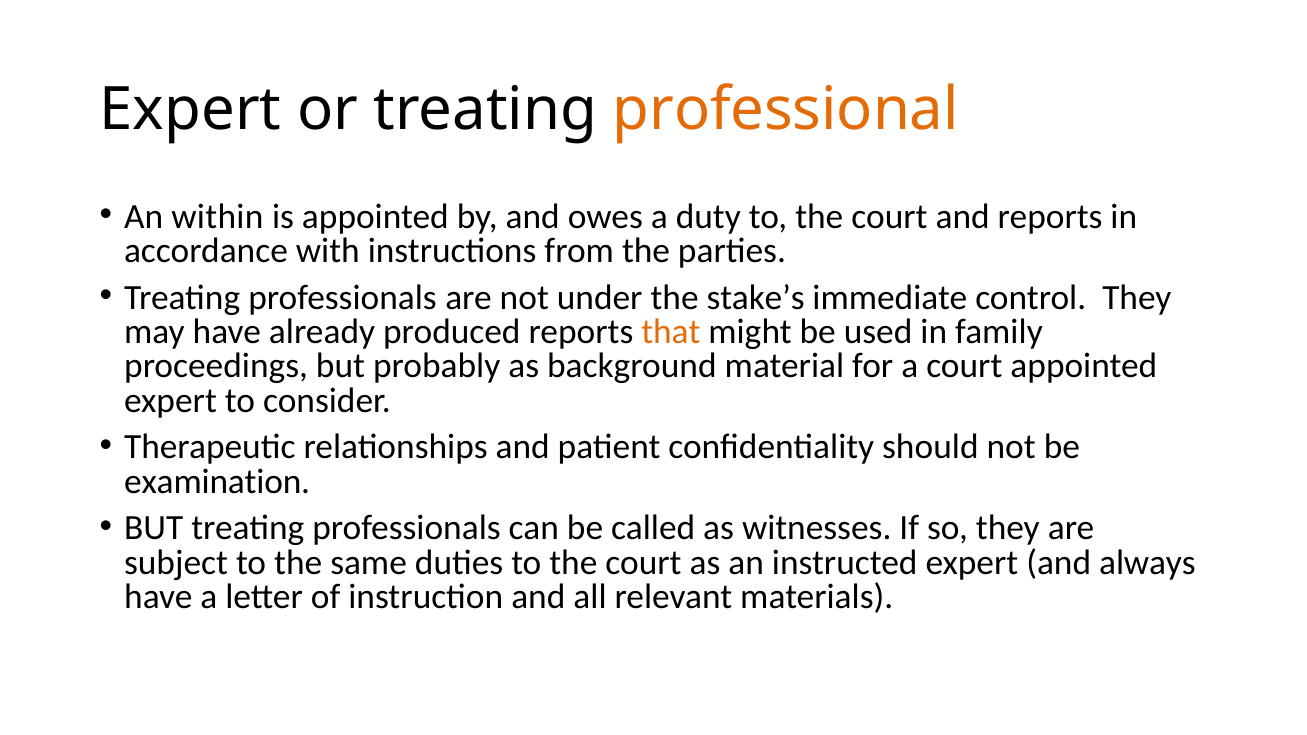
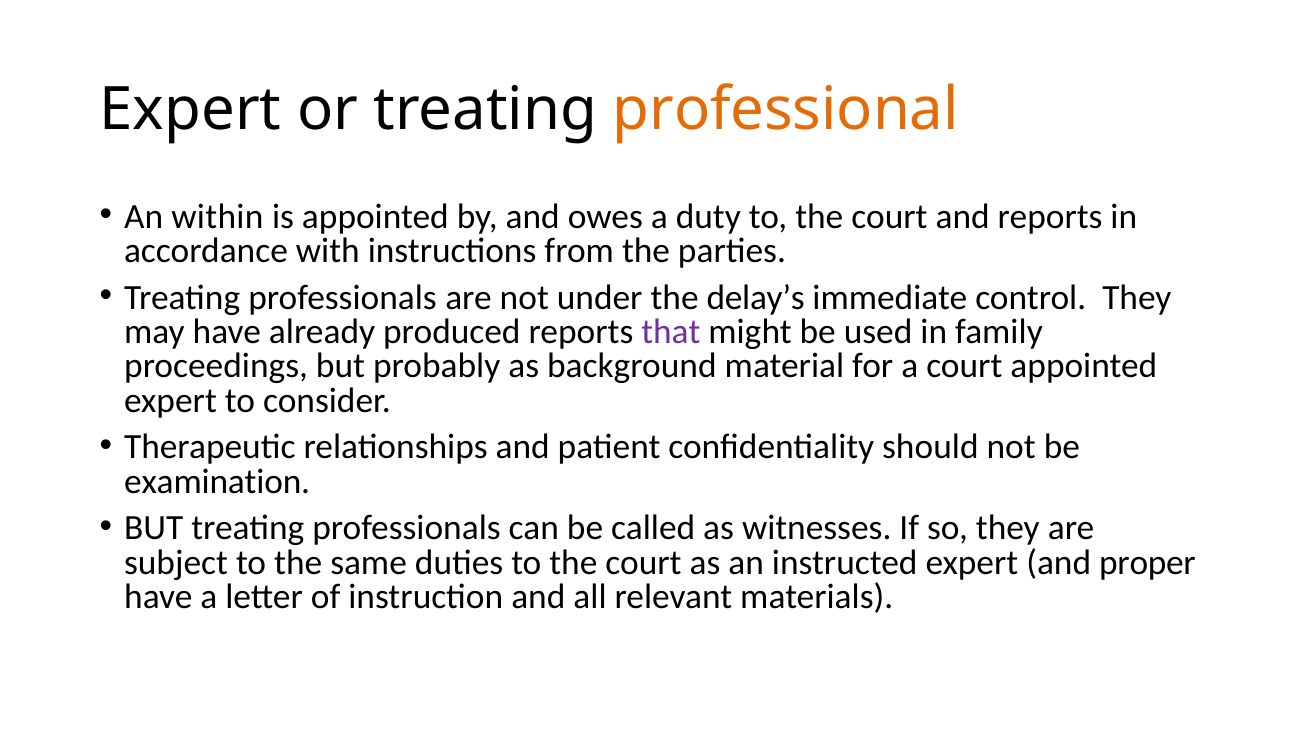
stake’s: stake’s -> delay’s
that colour: orange -> purple
always: always -> proper
